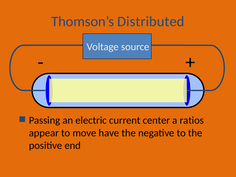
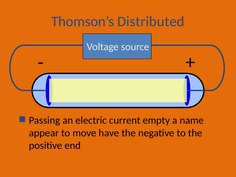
center: center -> empty
ratios: ratios -> name
